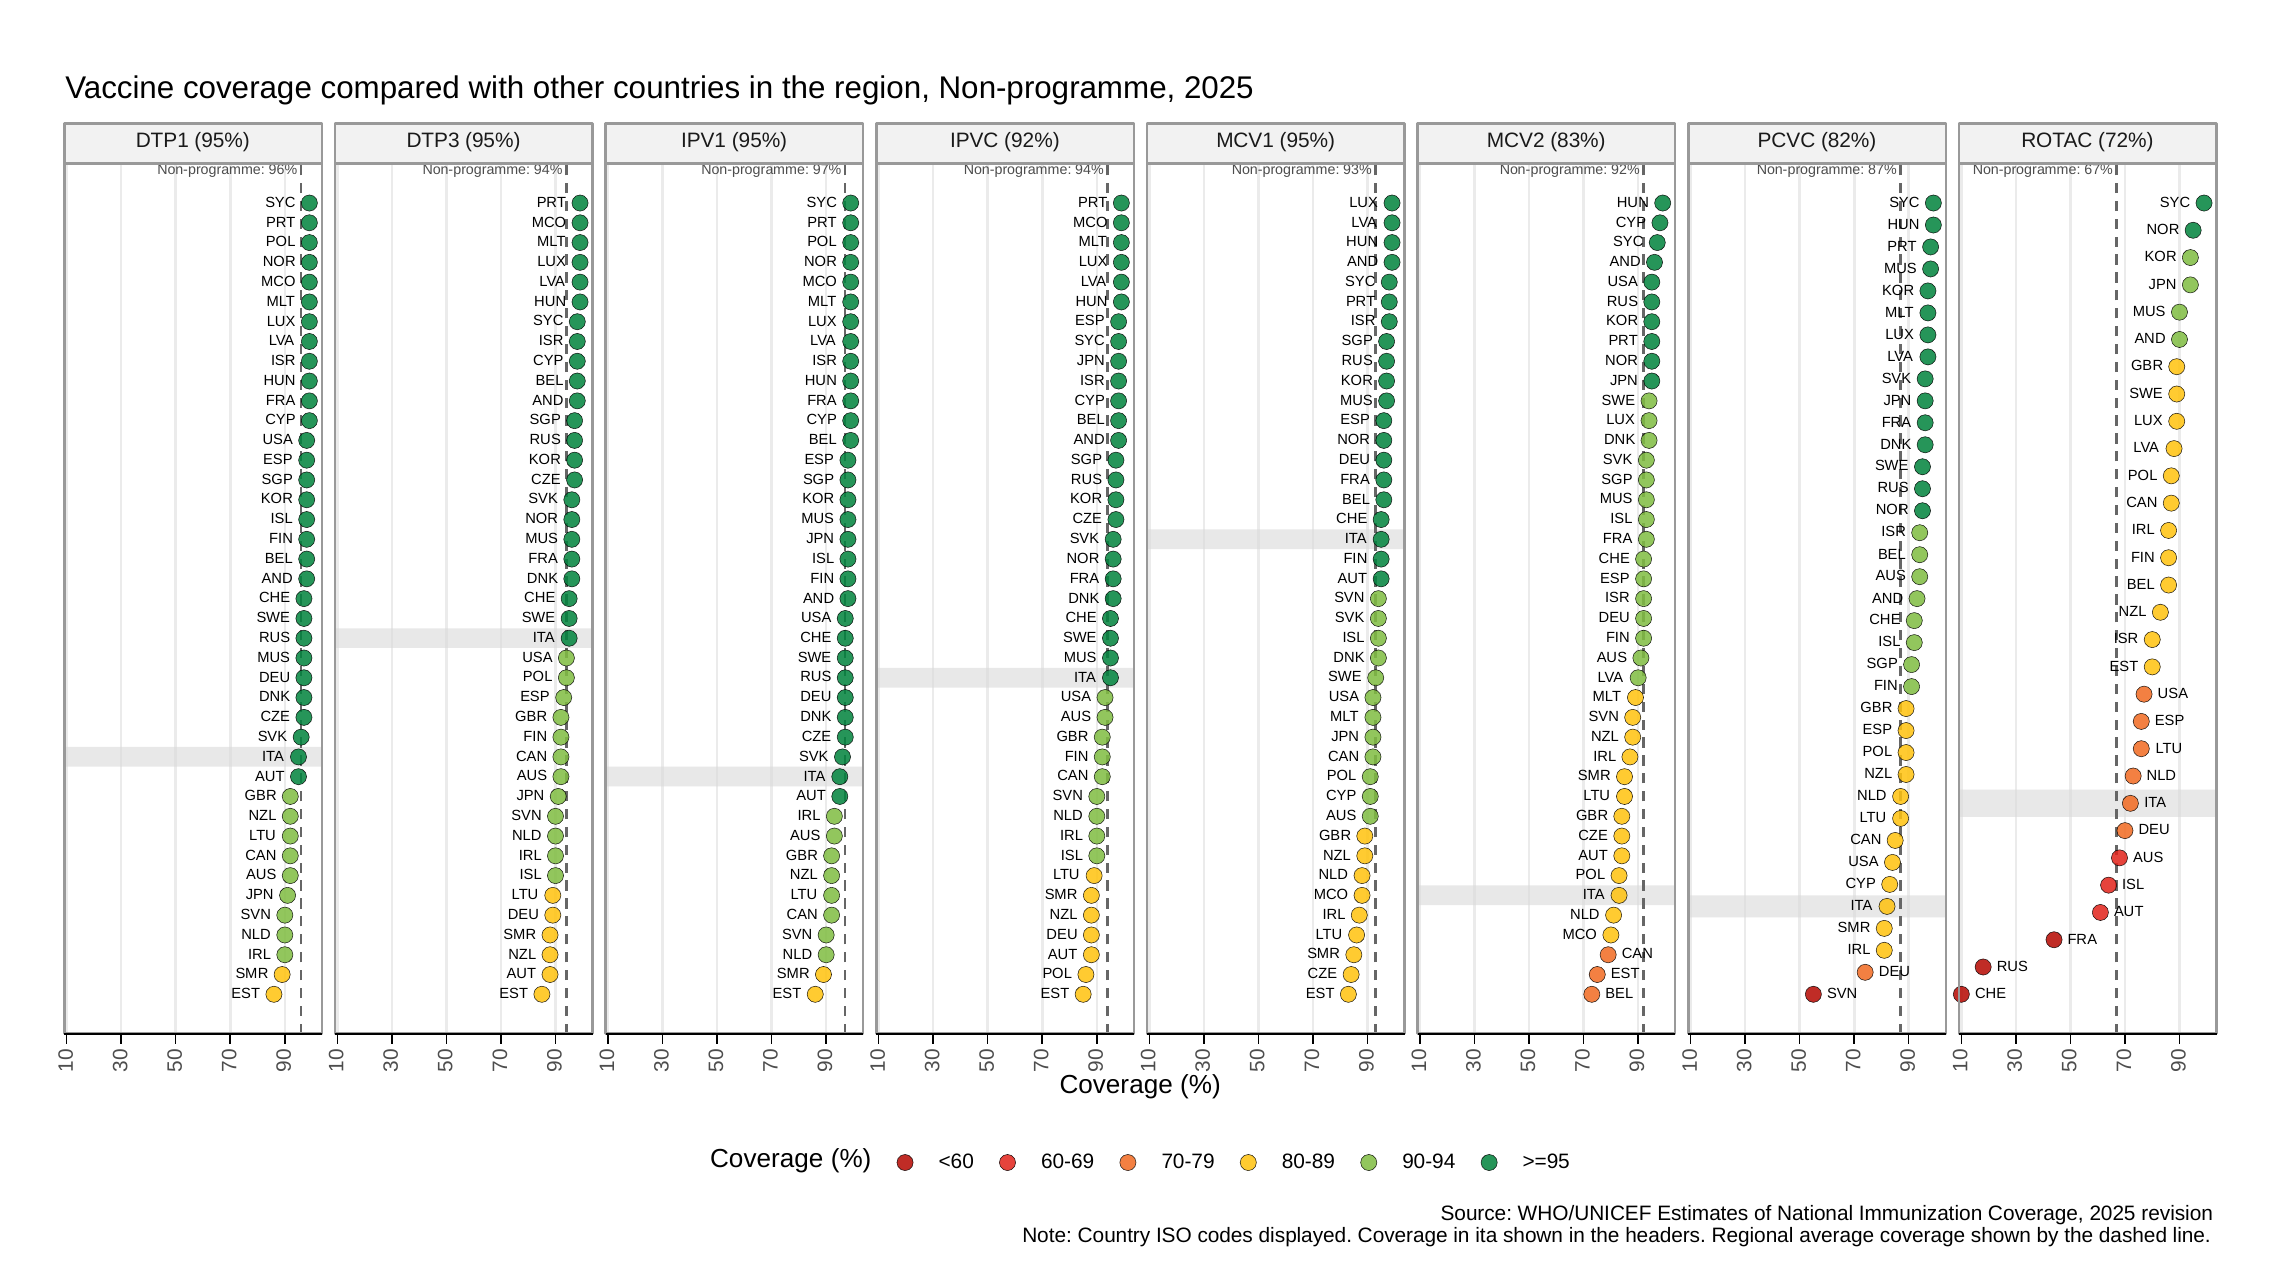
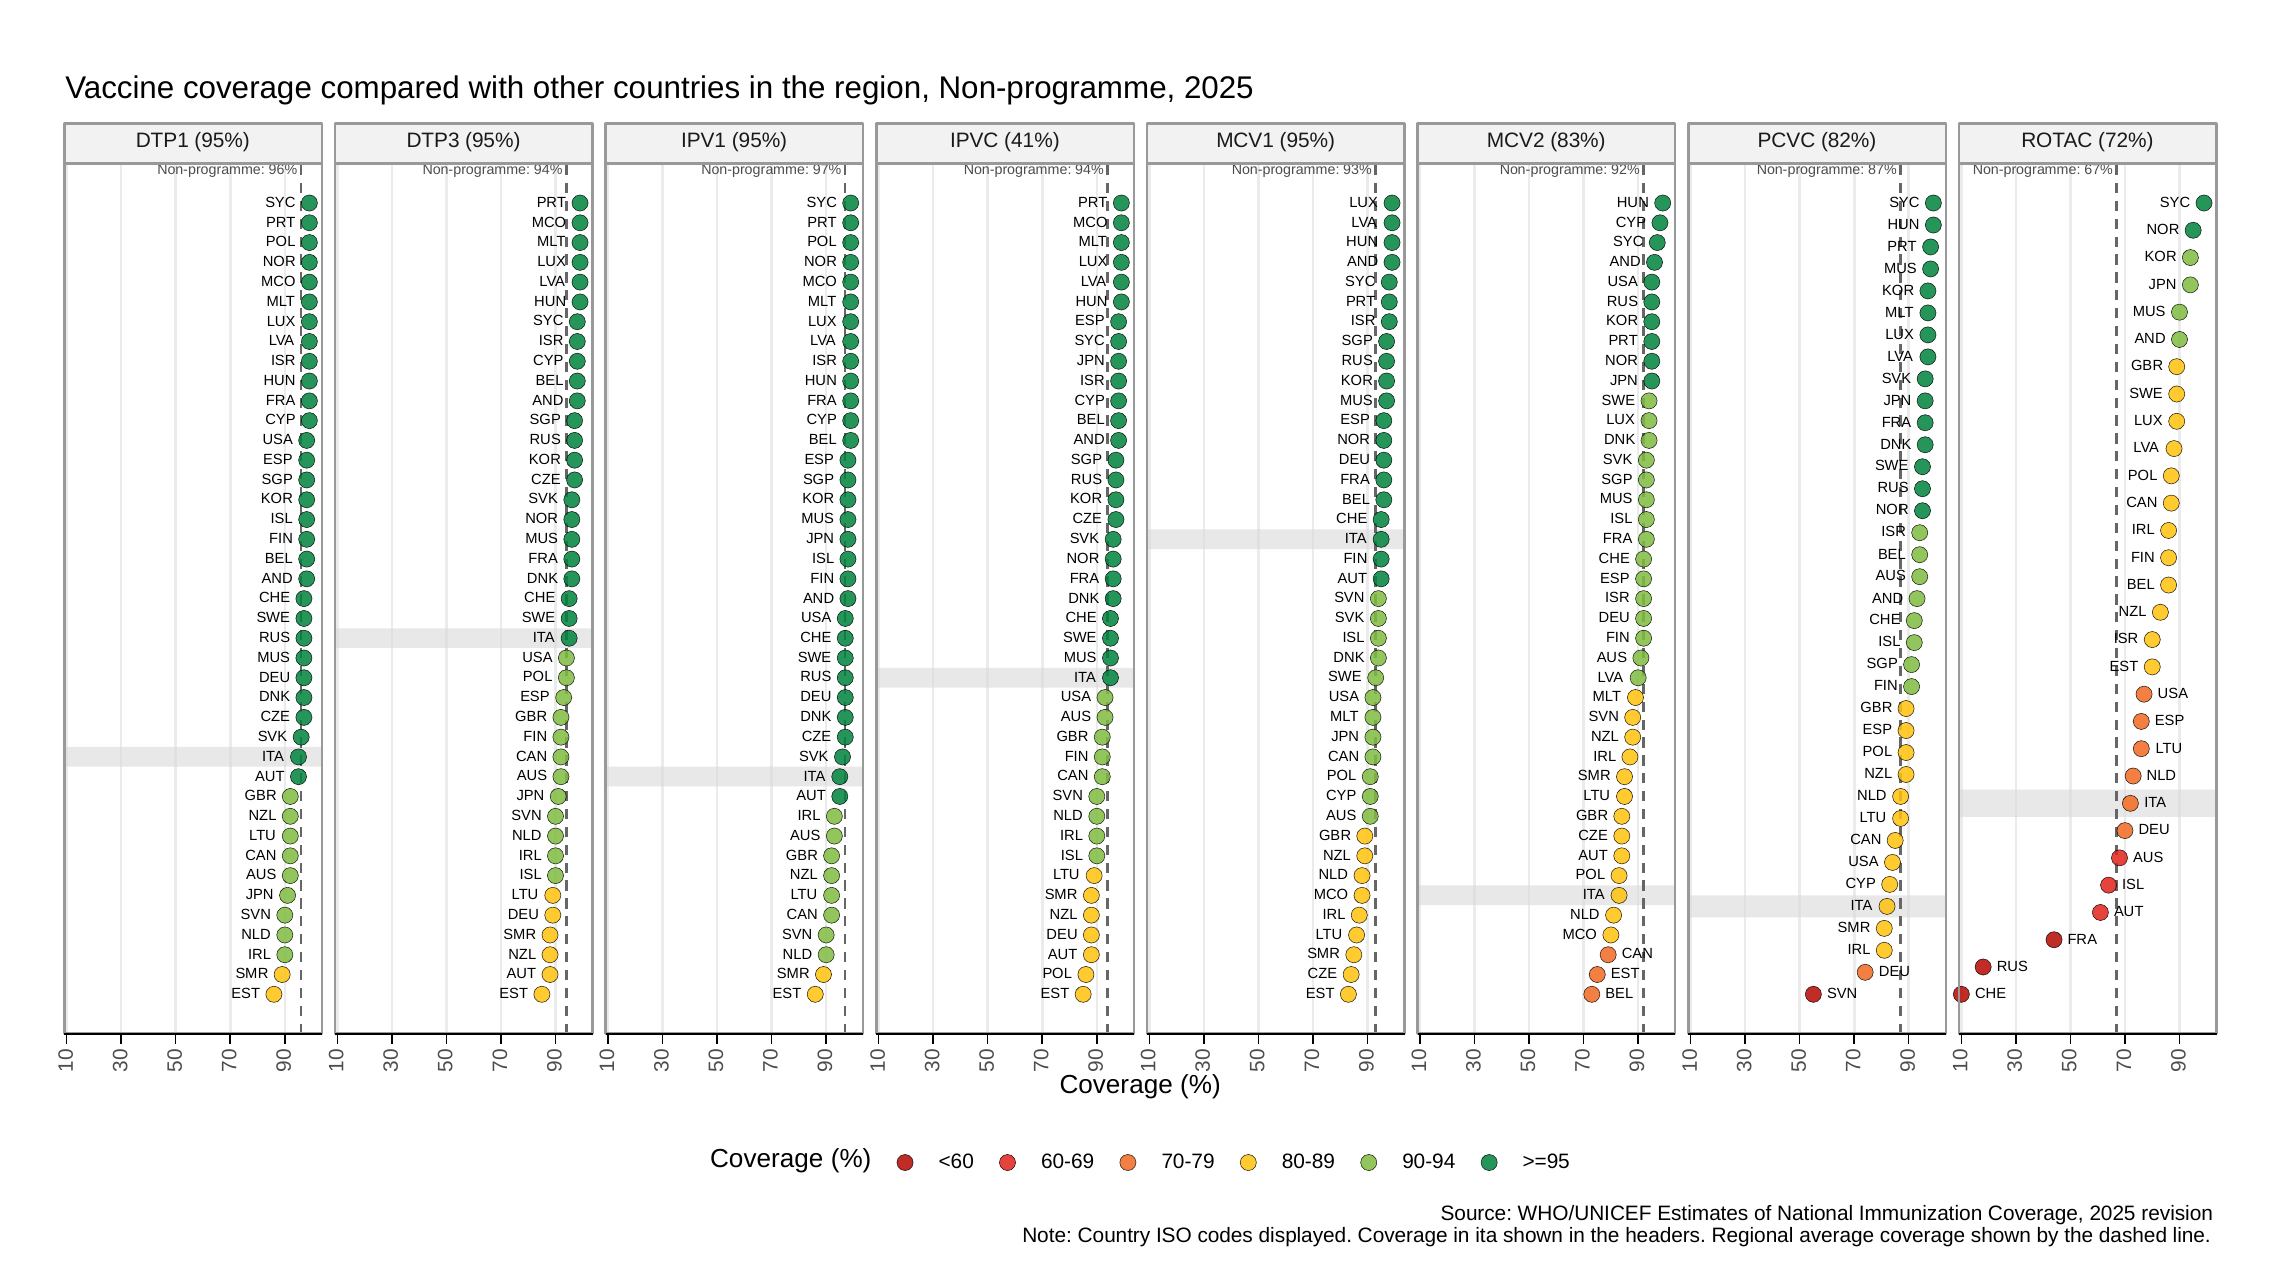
IPVC 92%: 92% -> 41%
